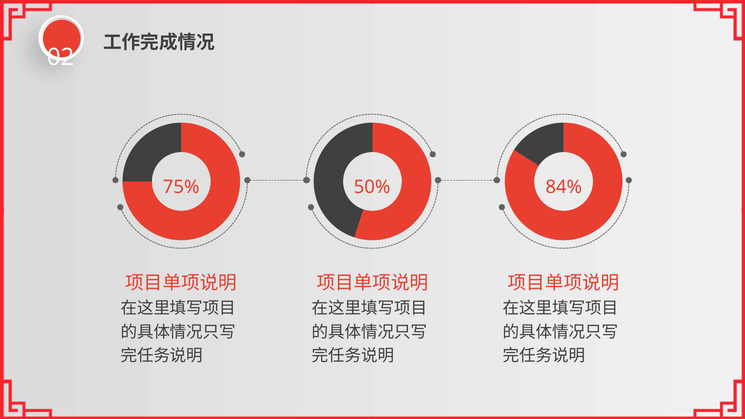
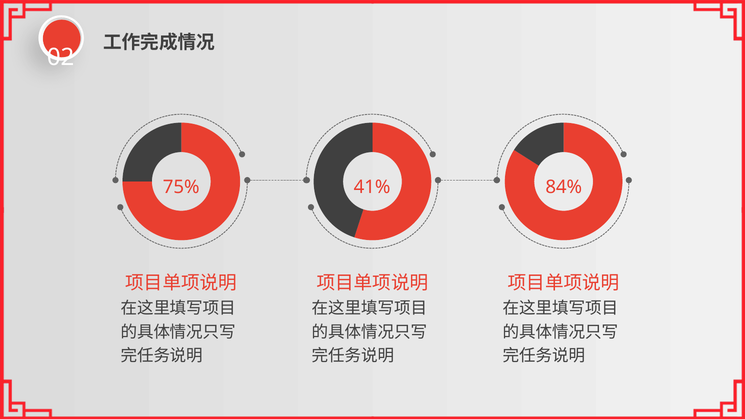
50%: 50% -> 41%
